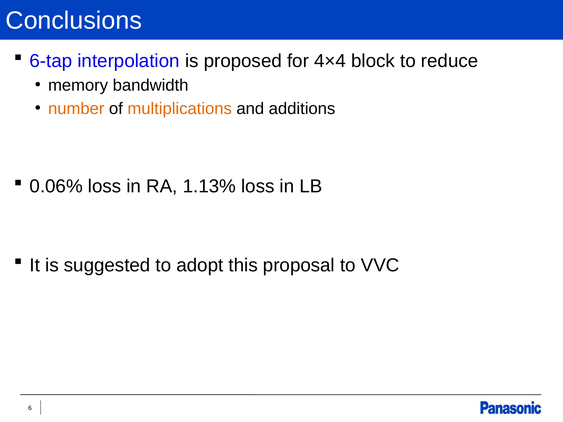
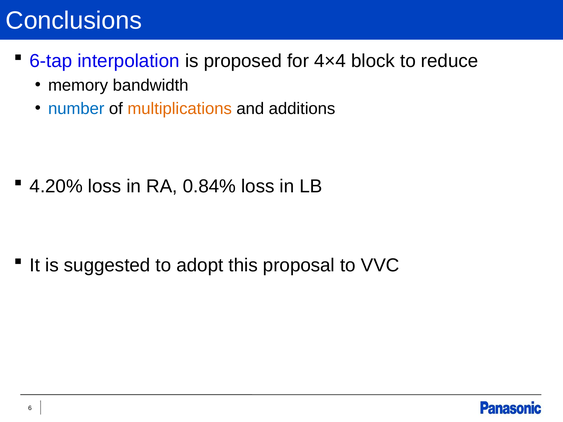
number colour: orange -> blue
0.06%: 0.06% -> 4.20%
1.13%: 1.13% -> 0.84%
